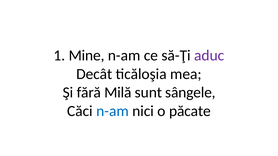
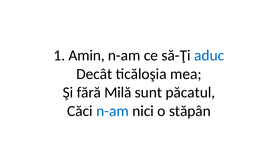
Mine: Mine -> Amin
aduc colour: purple -> blue
sângele: sângele -> păcatul
păcate: păcate -> stăpân
